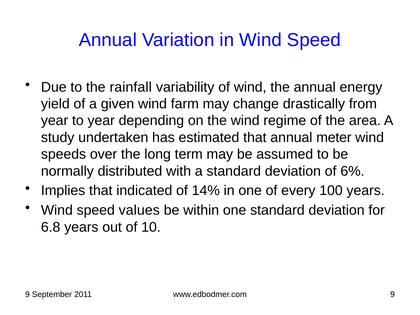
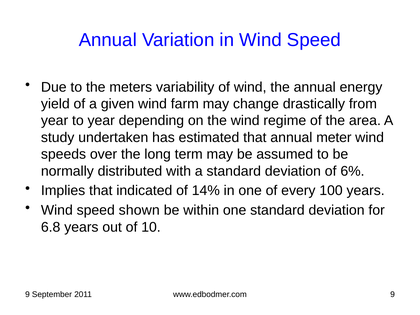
rainfall: rainfall -> meters
values: values -> shown
